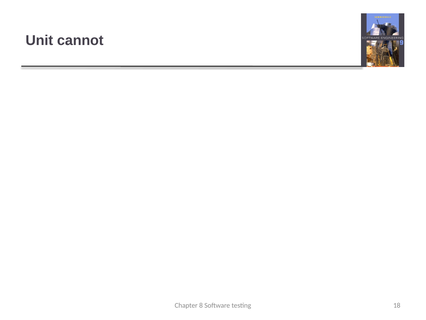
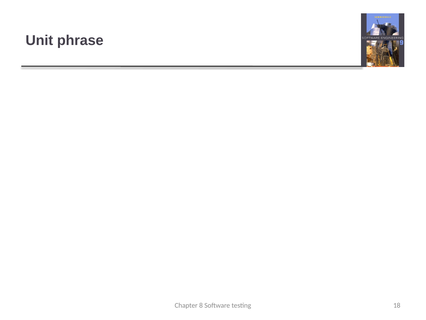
cannot: cannot -> phrase
